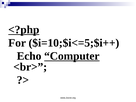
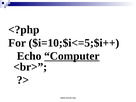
<?php underline: present -> none
